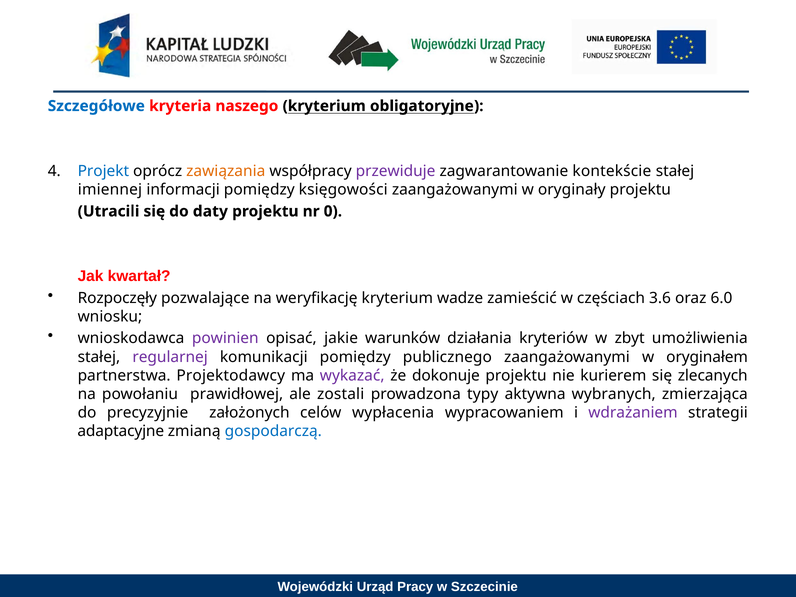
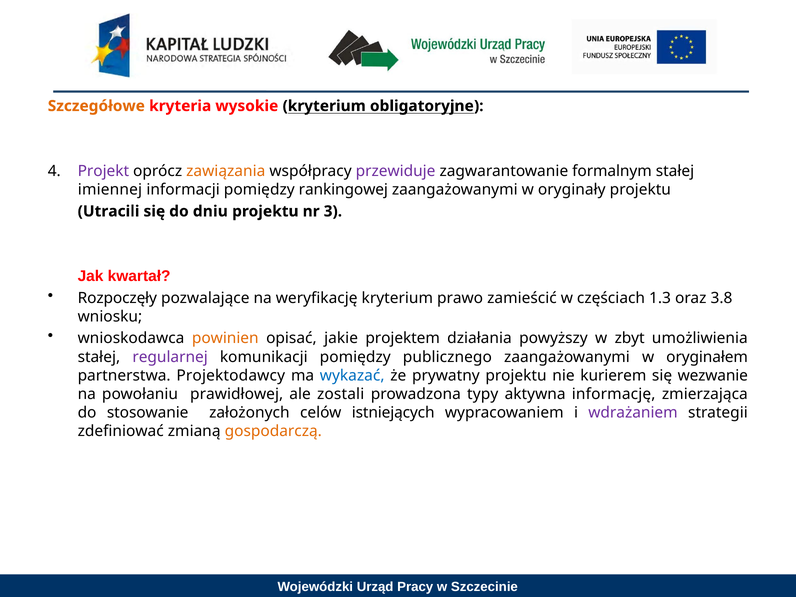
Szczegółowe colour: blue -> orange
naszego: naszego -> wysokie
Projekt colour: blue -> purple
kontekście: kontekście -> formalnym
księgowości: księgowości -> rankingowej
daty: daty -> dniu
0: 0 -> 3
wadze: wadze -> prawo
3.6: 3.6 -> 1.3
6.0: 6.0 -> 3.8
powinien colour: purple -> orange
warunków: warunków -> projektem
kryteriów: kryteriów -> powyższy
wykazać colour: purple -> blue
dokonuje: dokonuje -> prywatny
zlecanych: zlecanych -> wezwanie
wybranych: wybranych -> informację
precyzyjnie: precyzyjnie -> stosowanie
wypłacenia: wypłacenia -> istniejących
adaptacyjne: adaptacyjne -> zdefiniować
gospodarczą colour: blue -> orange
